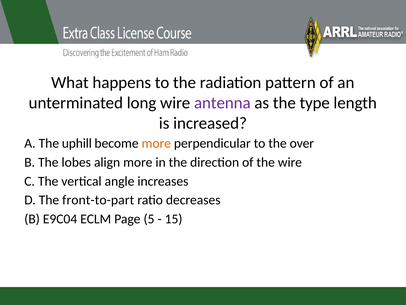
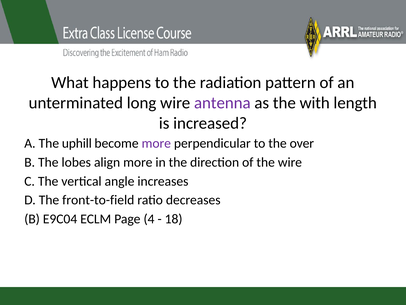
type: type -> with
more at (156, 143) colour: orange -> purple
front-to-part: front-to-part -> front-to-field
5: 5 -> 4
15: 15 -> 18
